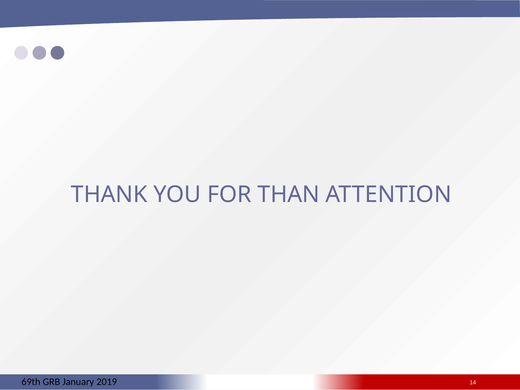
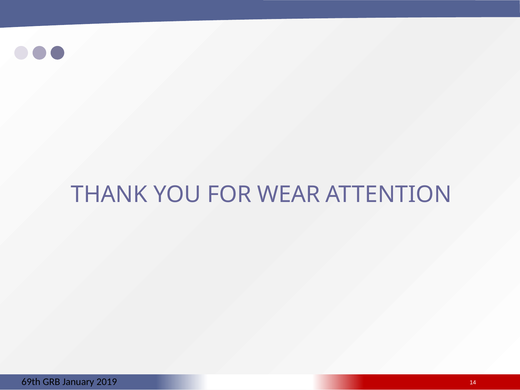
THAN: THAN -> WEAR
